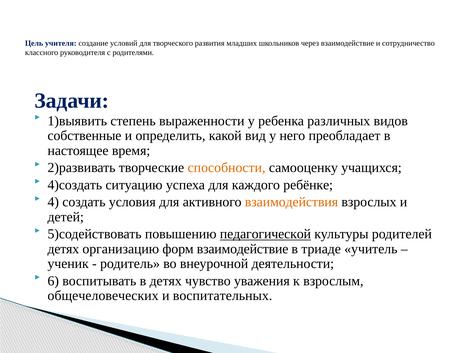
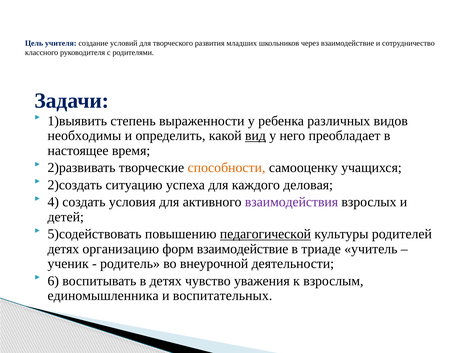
собственные: собственные -> необходимы
вид underline: none -> present
4)создать: 4)создать -> 2)создать
ребёнке: ребёнке -> деловая
взаимодействия colour: orange -> purple
общечеловеческих: общечеловеческих -> единомышленника
